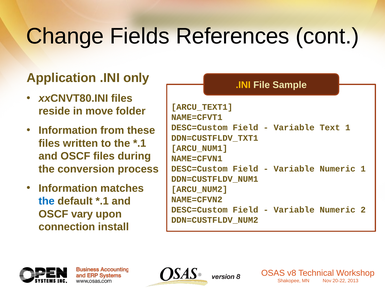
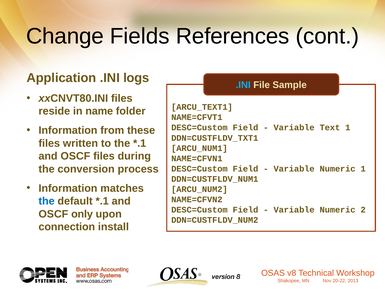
only: only -> logs
.INI at (243, 85) colour: yellow -> light blue
move: move -> name
vary: vary -> only
